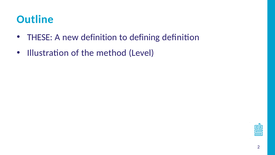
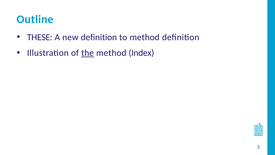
to defining: defining -> method
the underline: none -> present
Level: Level -> Index
